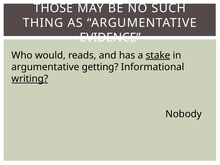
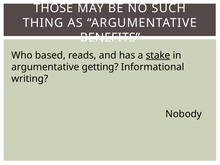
EVIDENCE: EVIDENCE -> BENEFITS
would: would -> based
writing underline: present -> none
